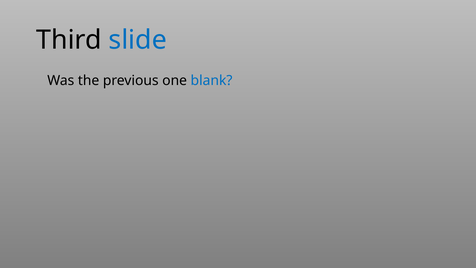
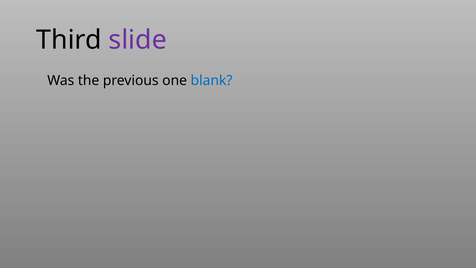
slide colour: blue -> purple
